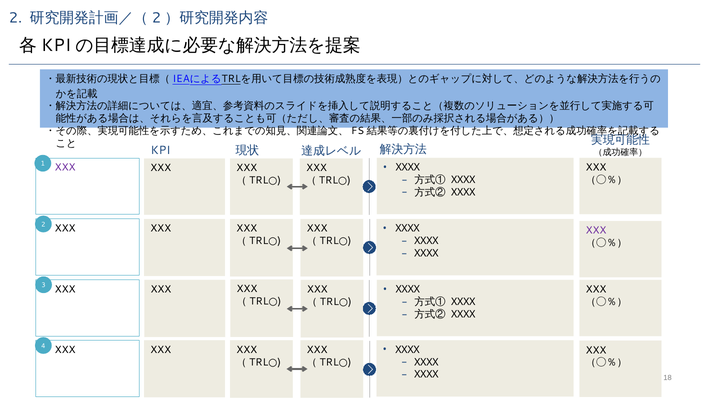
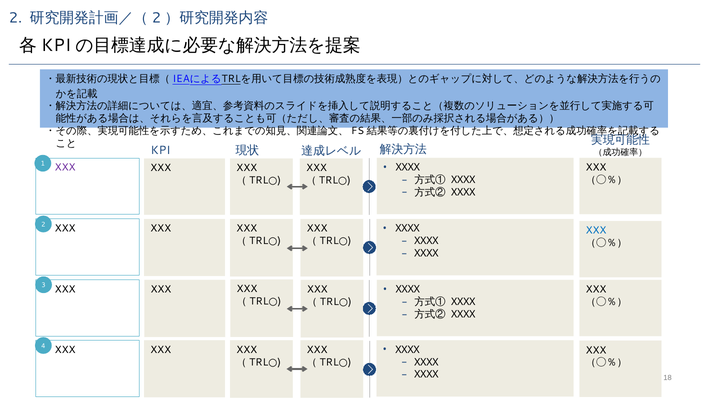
XXX at (596, 230) colour: purple -> blue
